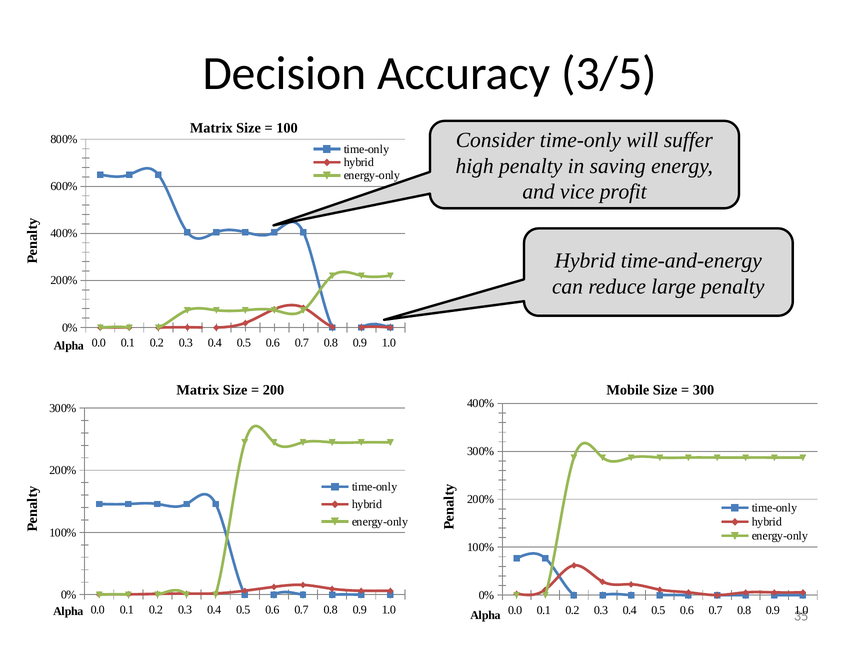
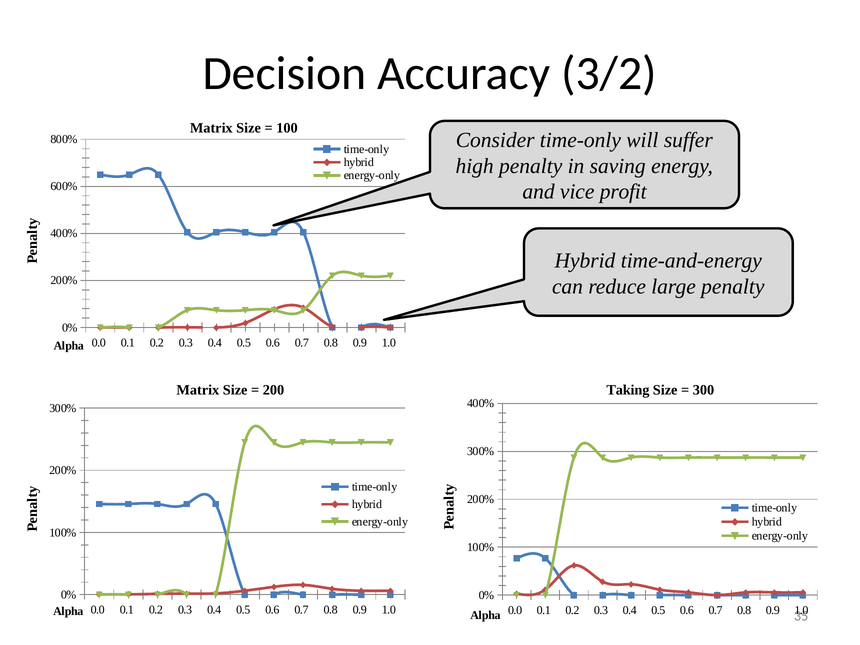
3/5: 3/5 -> 3/2
Mobile: Mobile -> Taking
